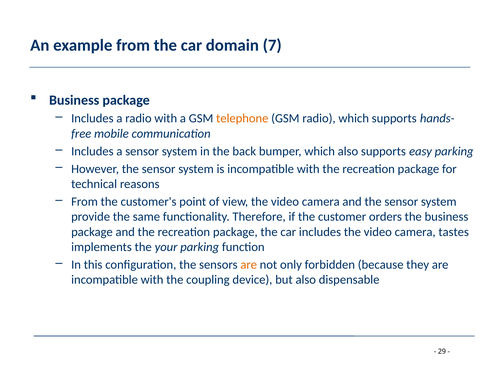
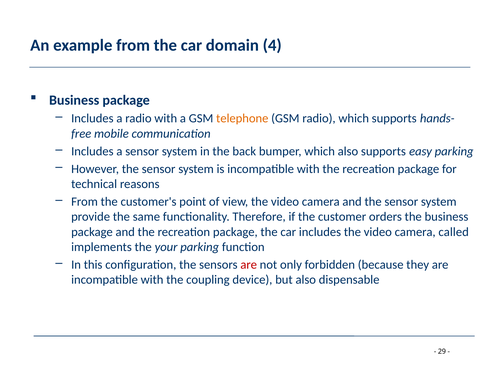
7: 7 -> 4
tastes: tastes -> called
are at (249, 265) colour: orange -> red
